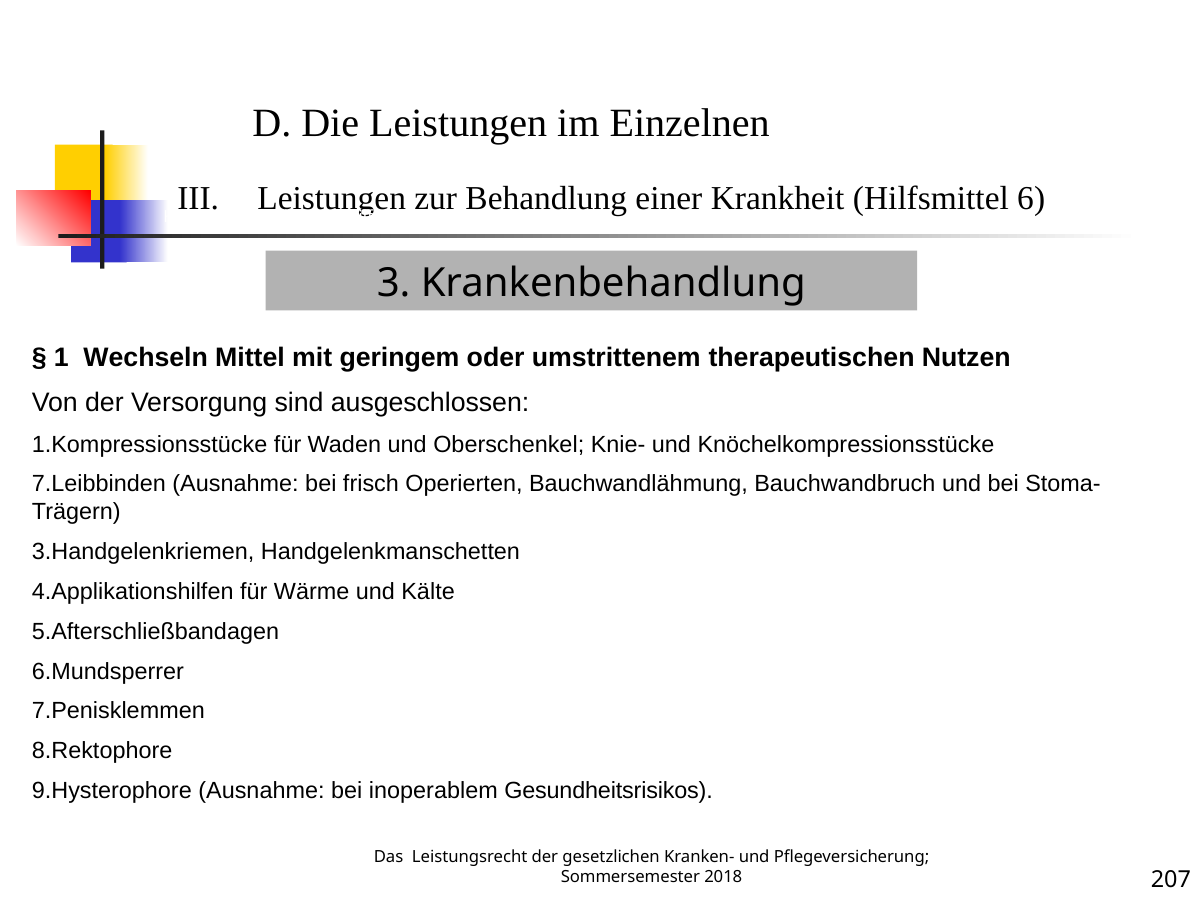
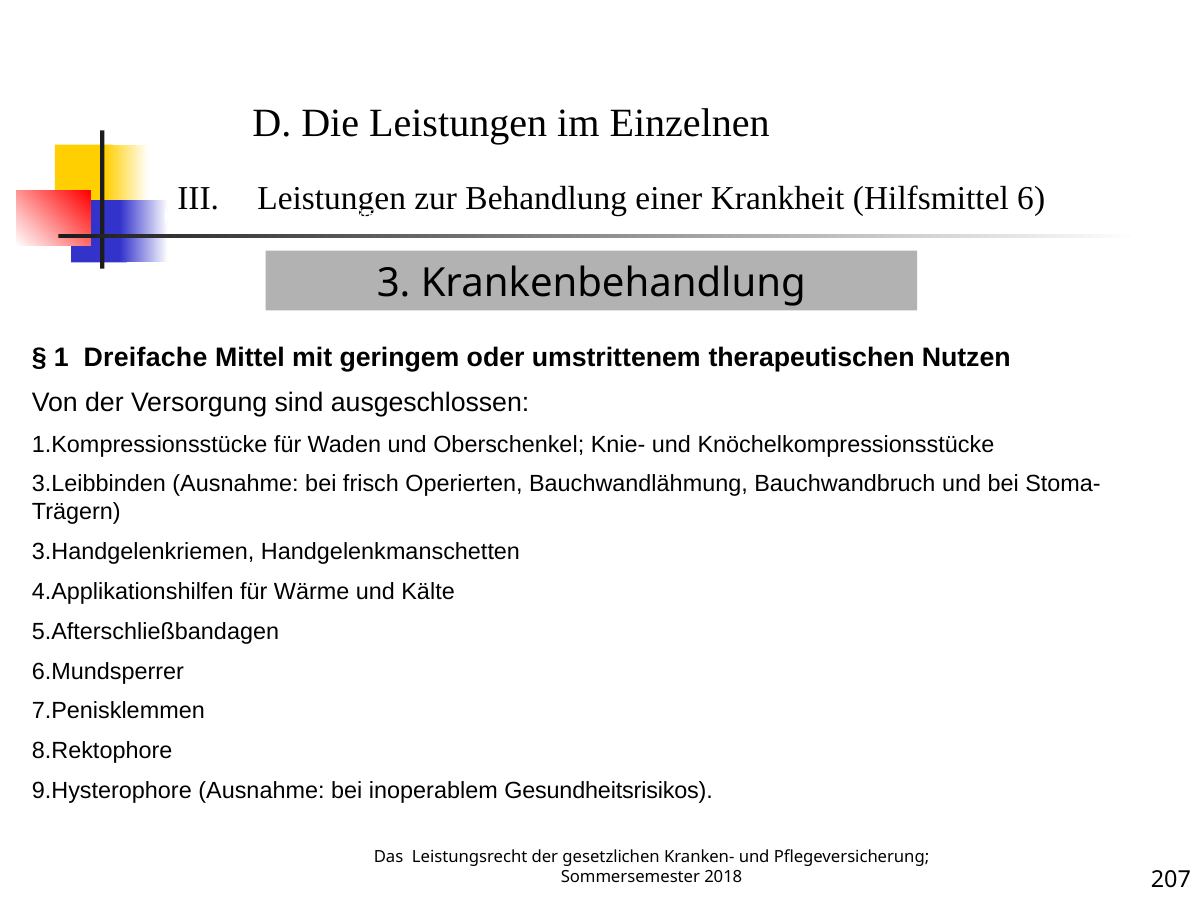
Wechseln: Wechseln -> Dreifache
7.Leibbinden: 7.Leibbinden -> 3.Leibbinden
